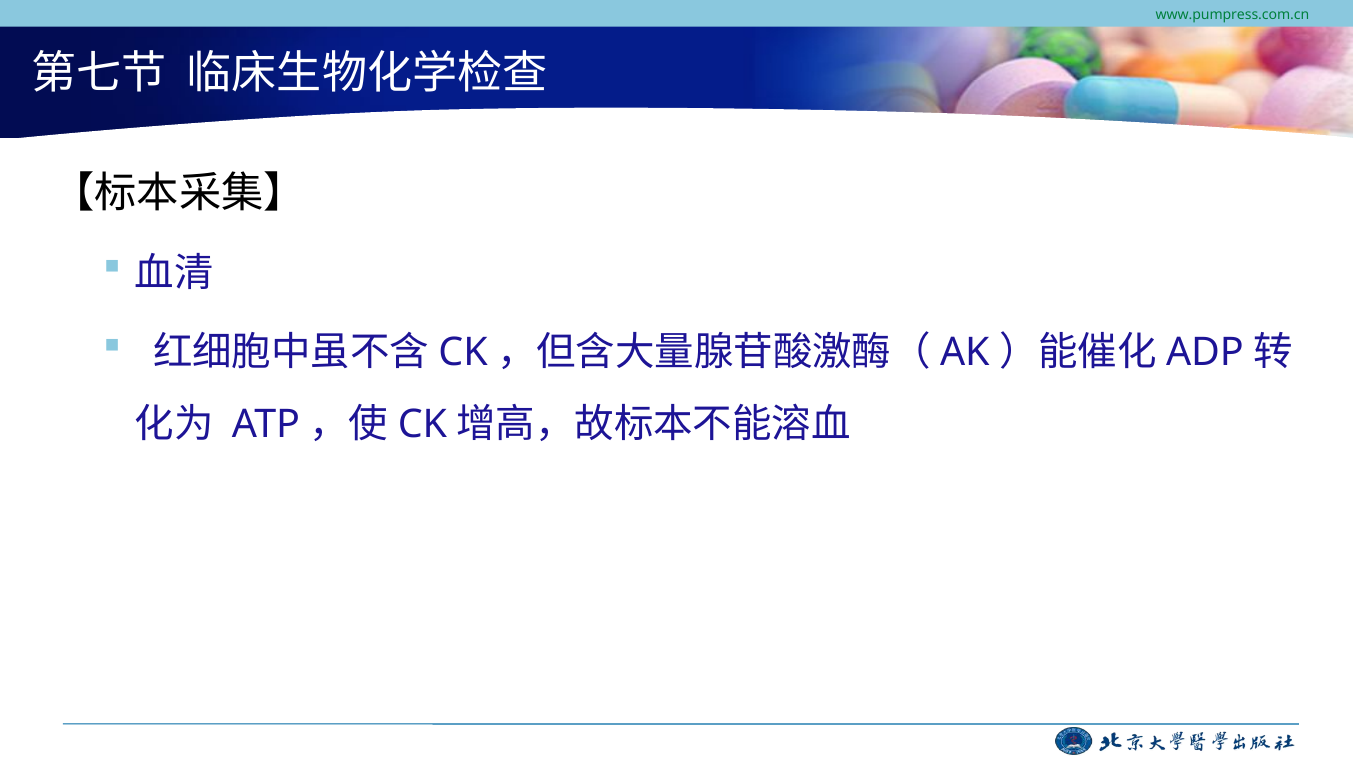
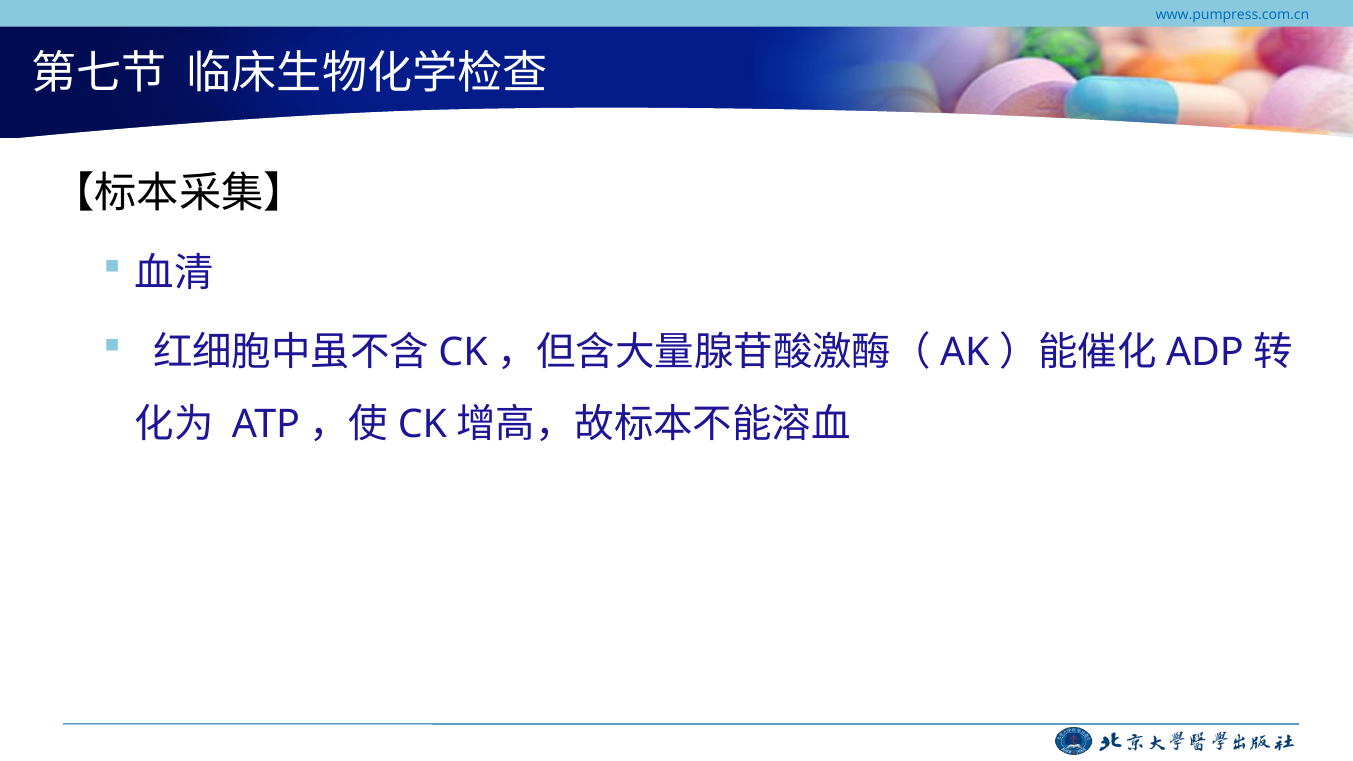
www.pumpress.com.cn colour: green -> blue
